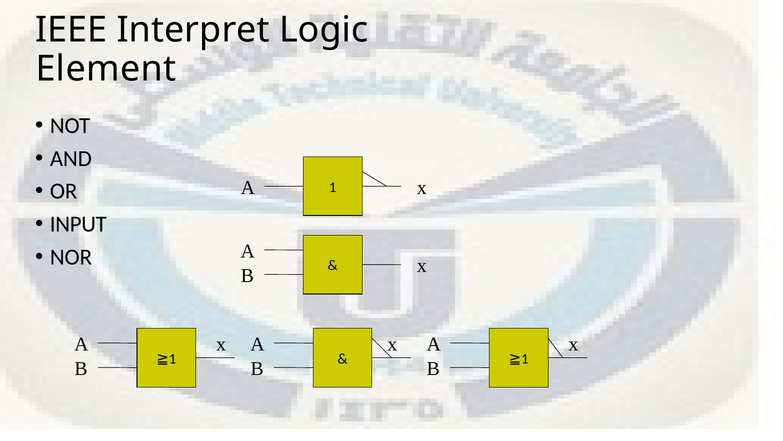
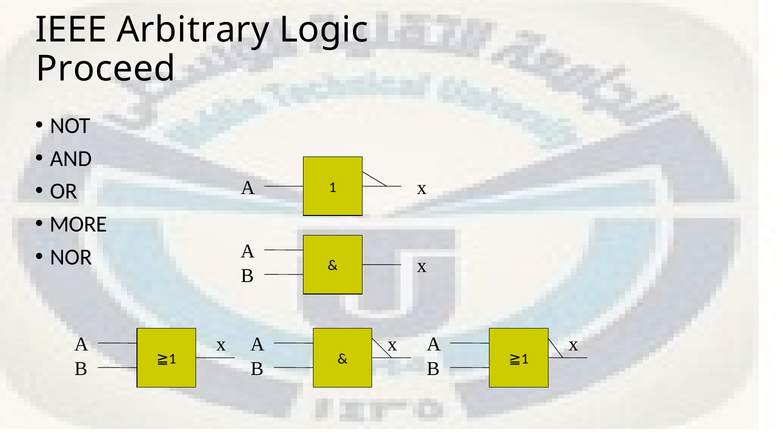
Interpret: Interpret -> Arbitrary
Element: Element -> Proceed
INPUT: INPUT -> MORE
